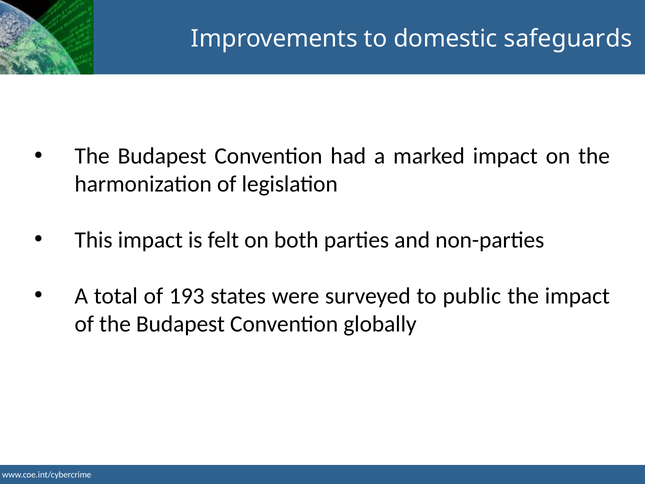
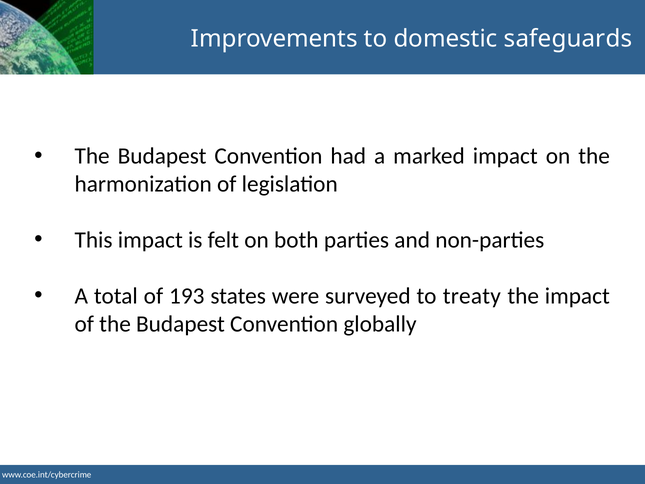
public: public -> treaty
